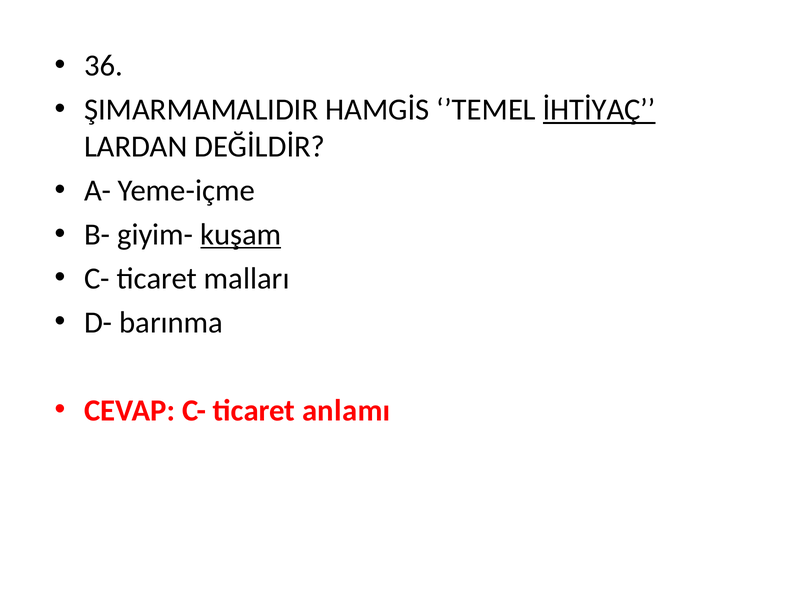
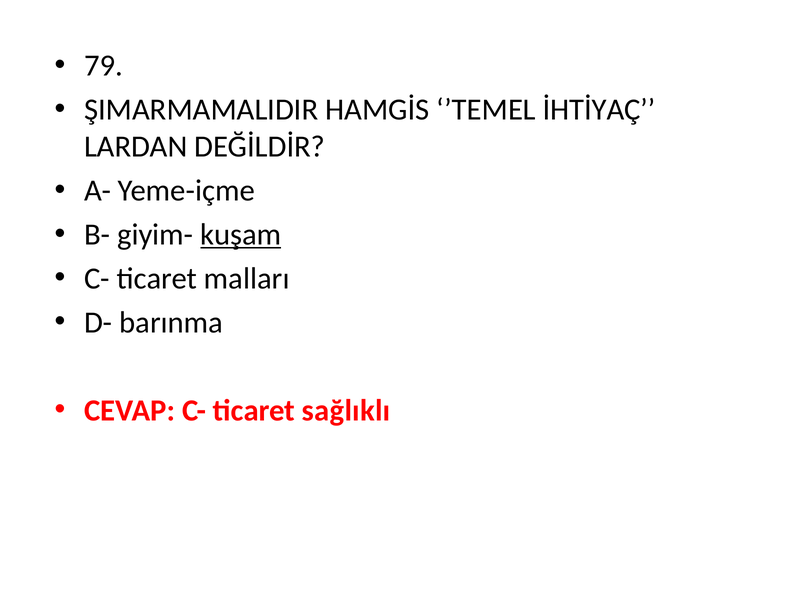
36: 36 -> 79
İHTİYAÇ underline: present -> none
anlamı: anlamı -> sağlıklı
